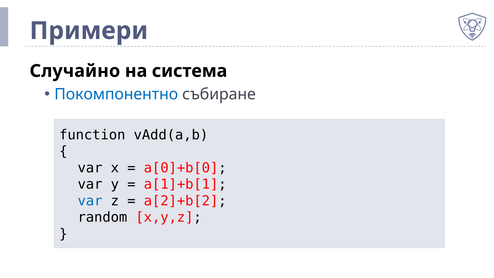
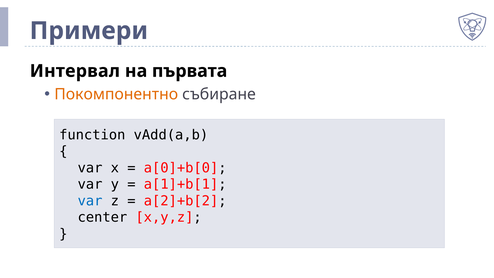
Случайно: Случайно -> Интервал
система: система -> първата
Покомпонентно colour: blue -> orange
random: random -> center
